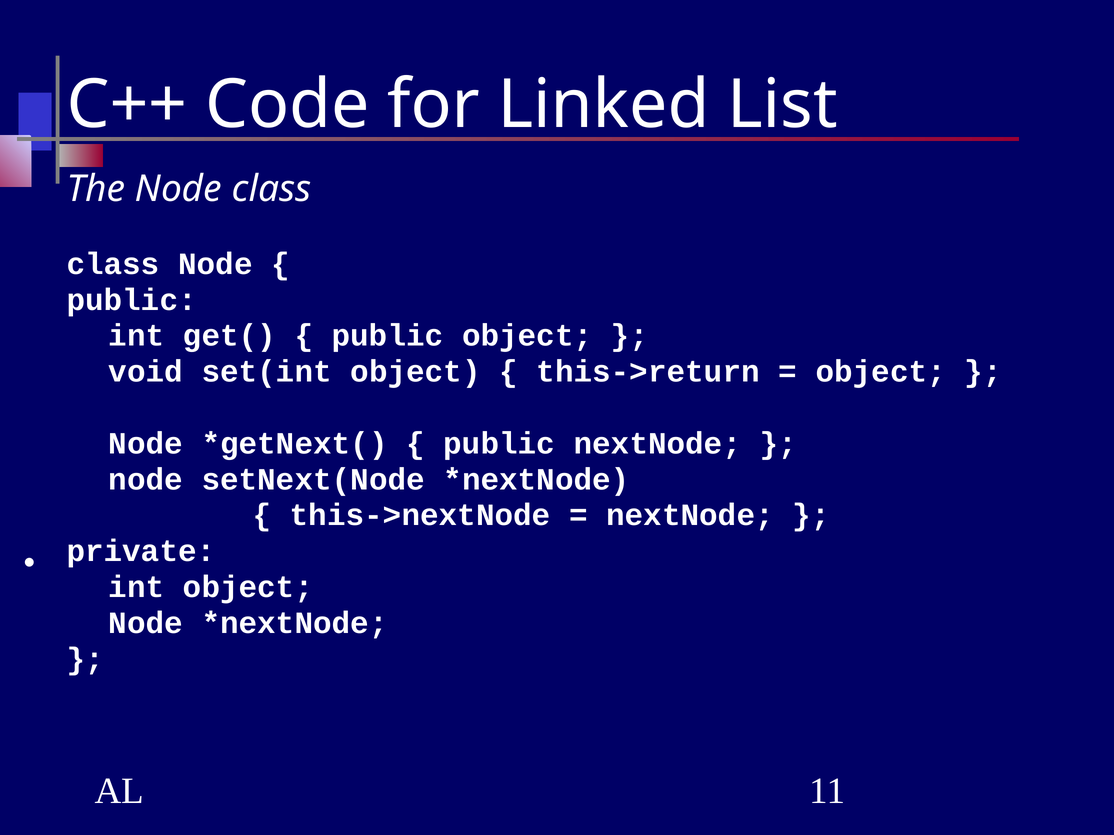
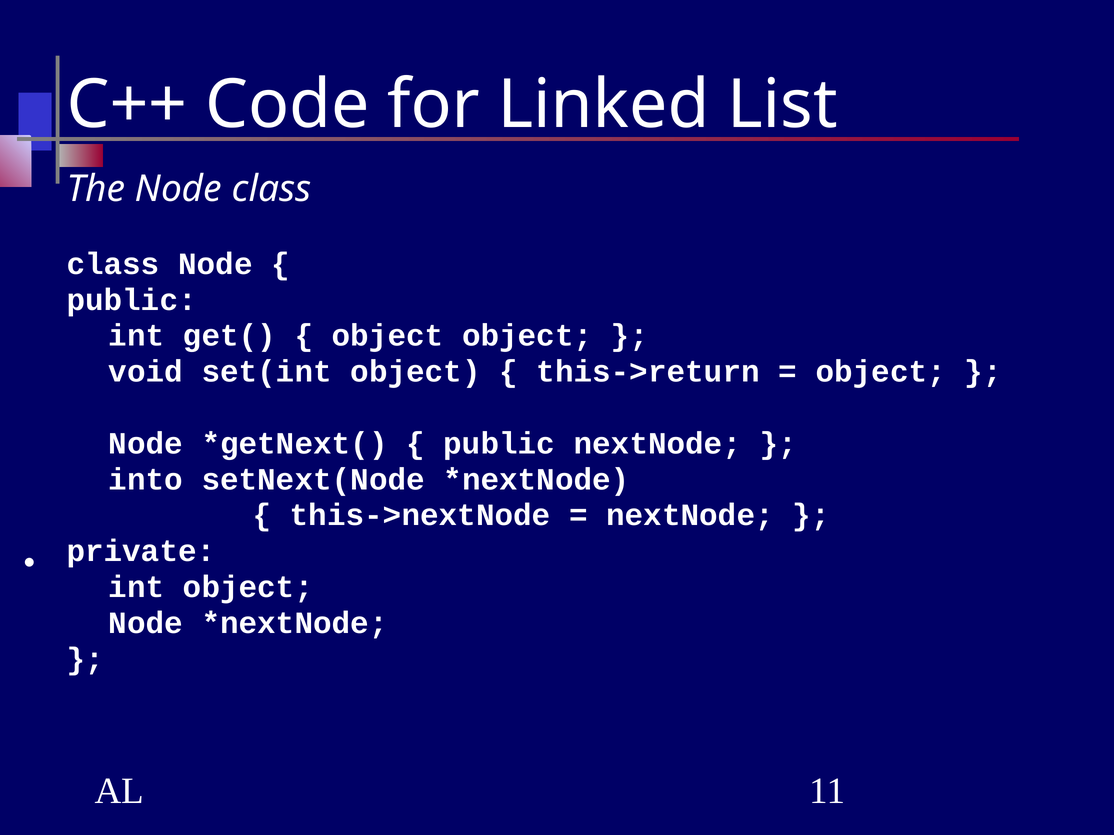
public at (388, 336): public -> object
node at (146, 480): node -> into
